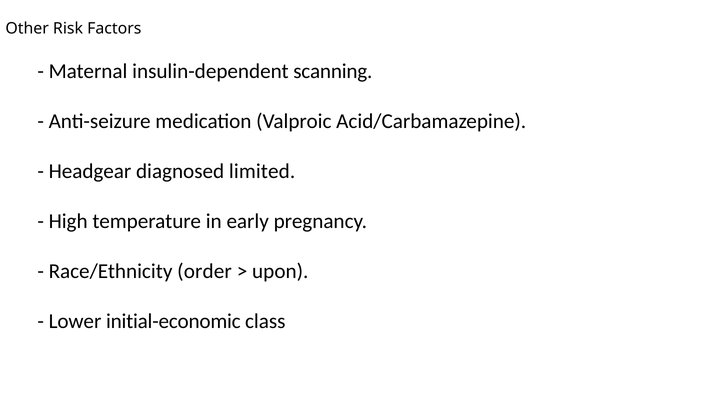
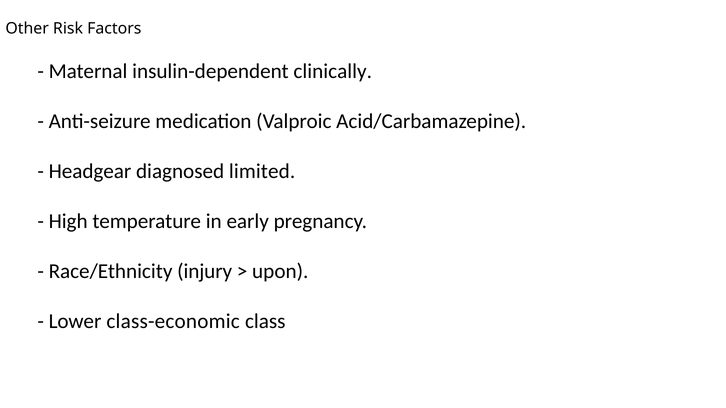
scanning: scanning -> clinically
order: order -> injury
initial-economic: initial-economic -> class-economic
